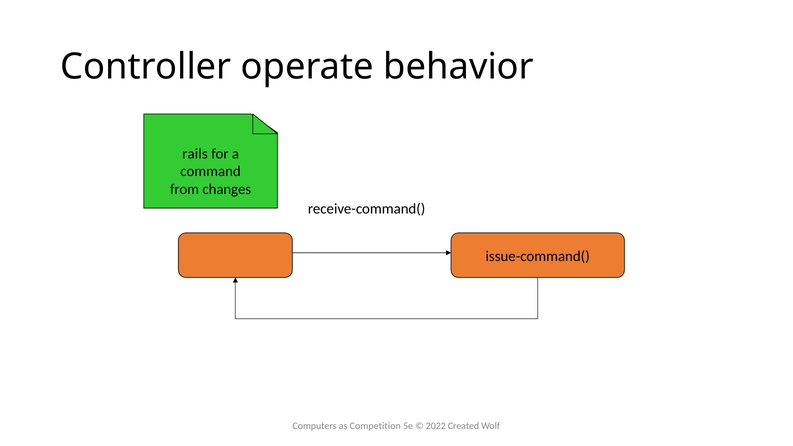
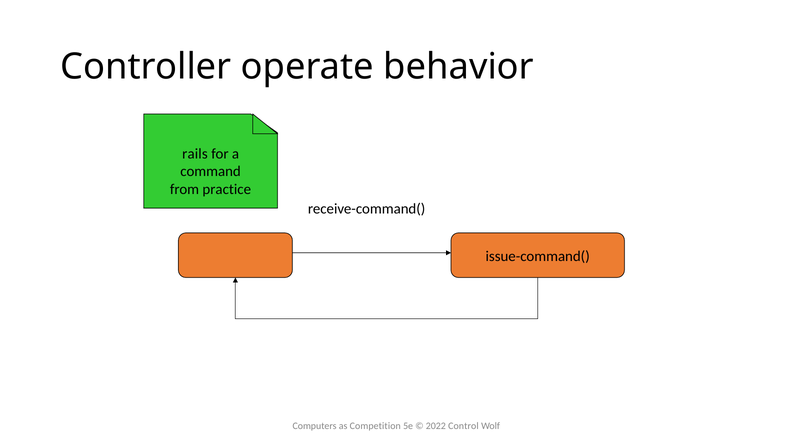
changes: changes -> practice
Created: Created -> Control
